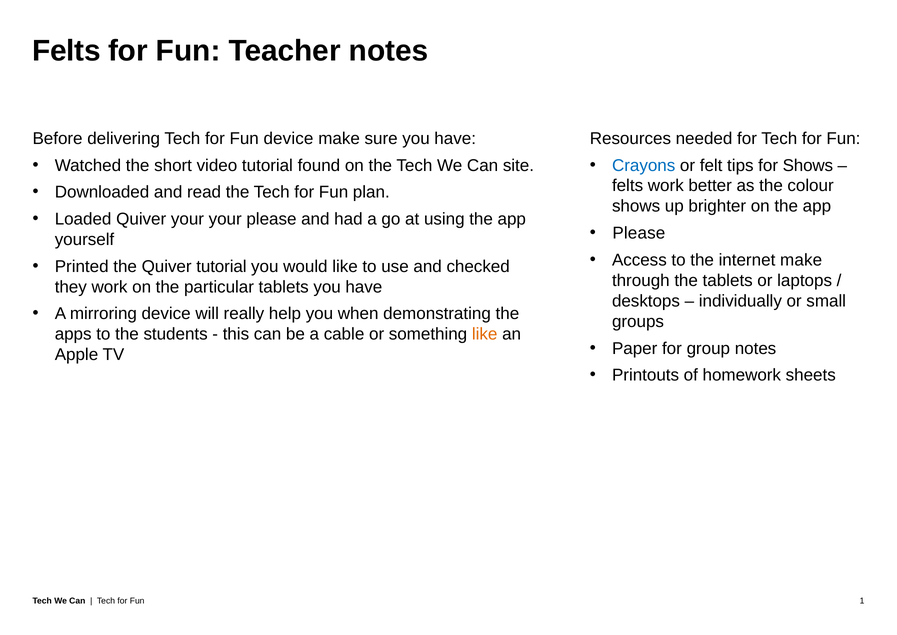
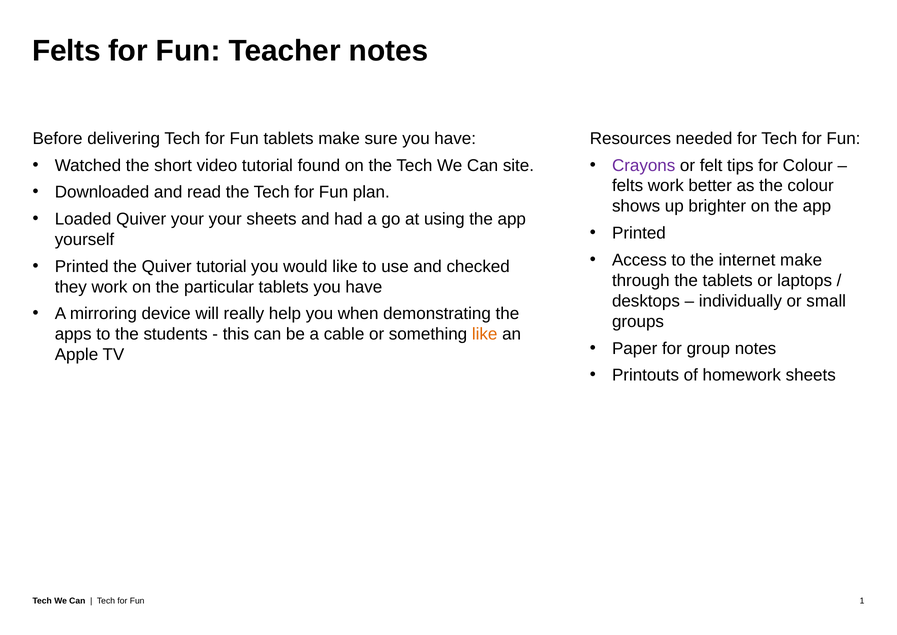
Fun device: device -> tablets
Crayons colour: blue -> purple
for Shows: Shows -> Colour
your please: please -> sheets
Please at (639, 233): Please -> Printed
